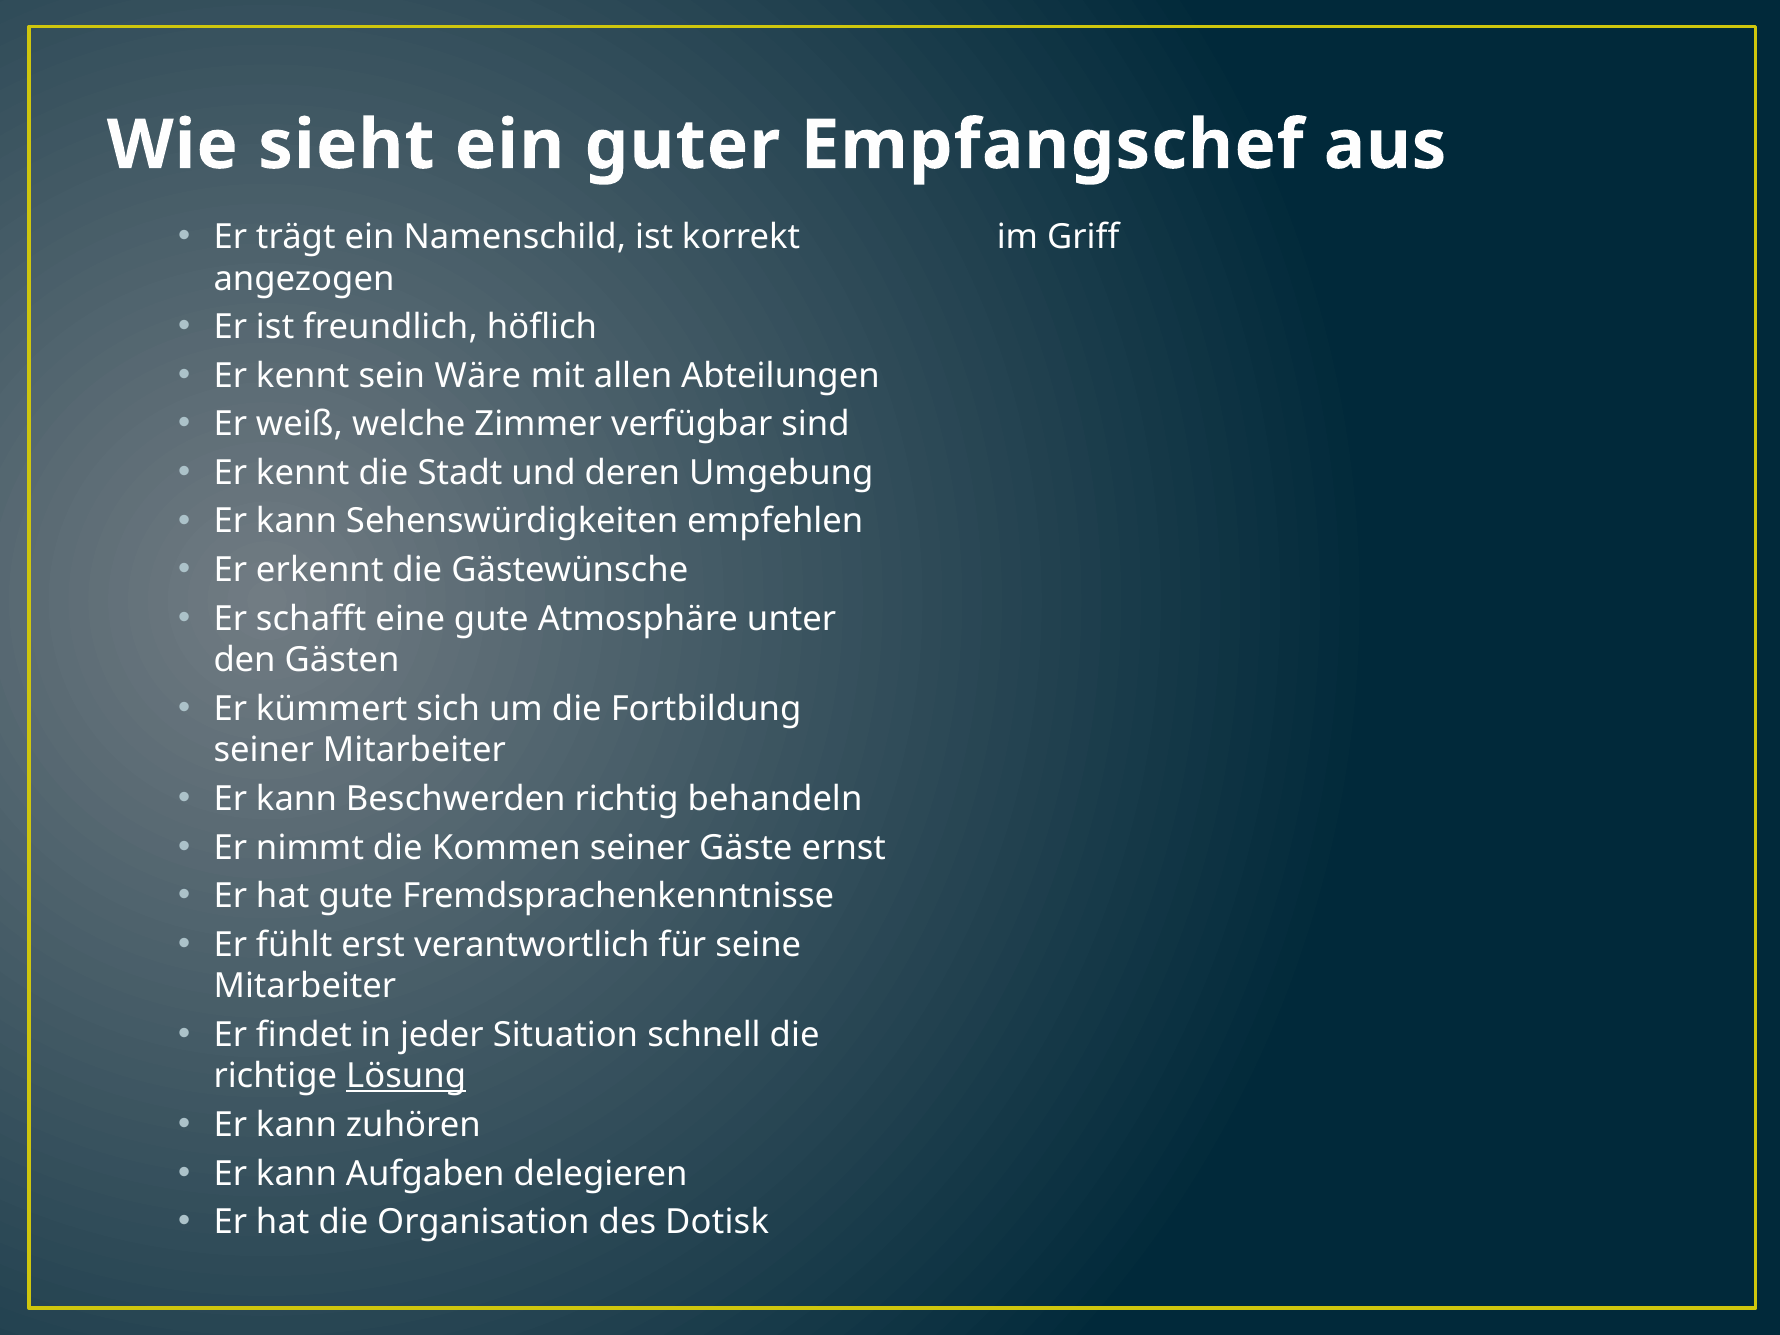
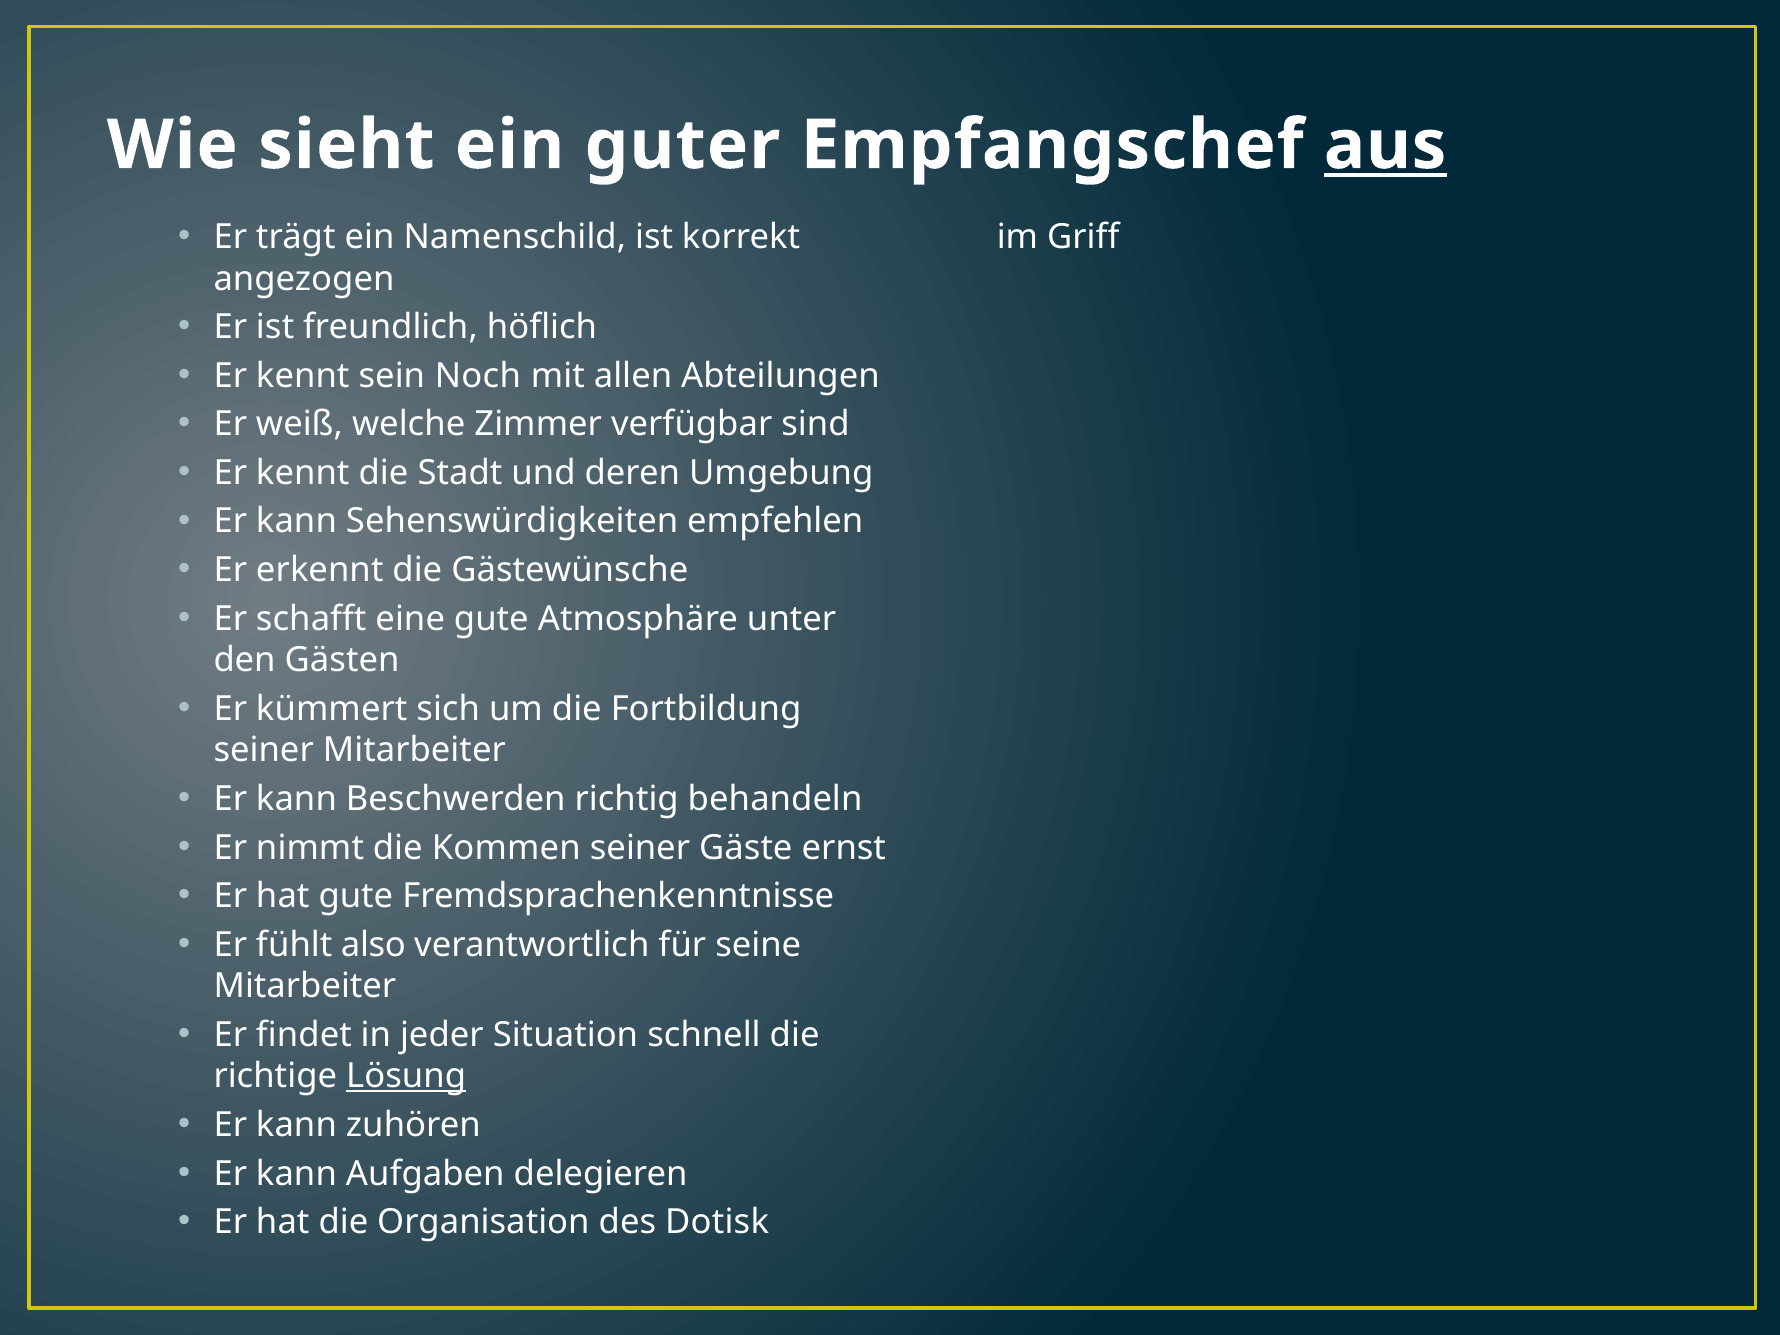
aus underline: none -> present
Wäre: Wäre -> Noch
erst: erst -> also
